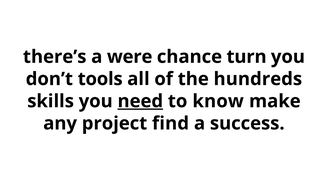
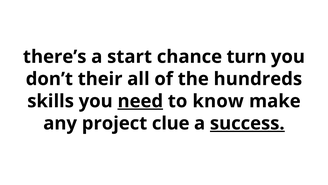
were: were -> start
tools: tools -> their
find: find -> clue
success underline: none -> present
